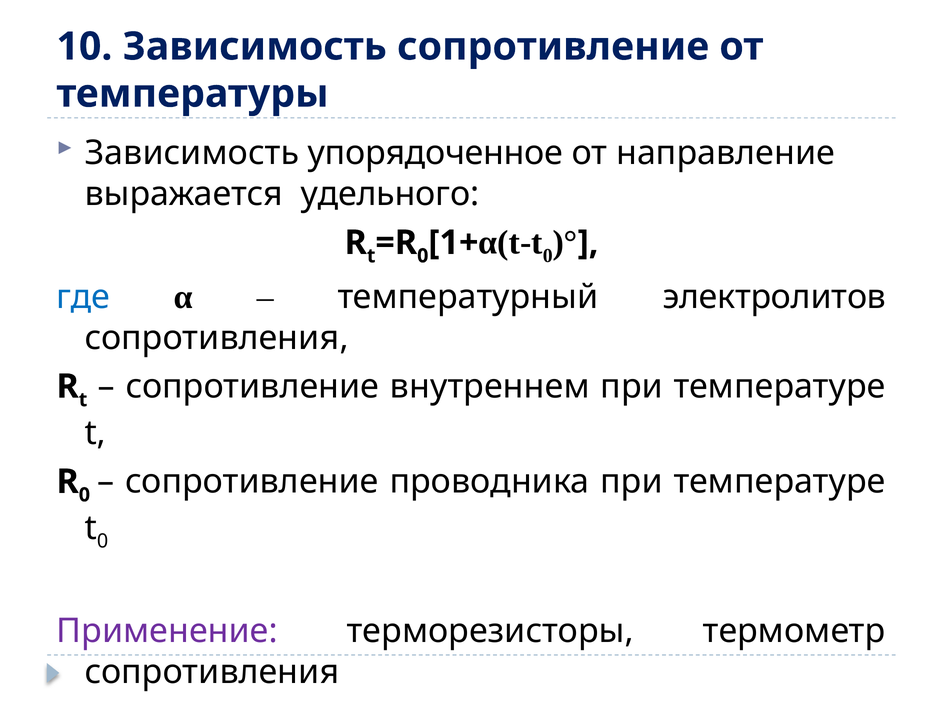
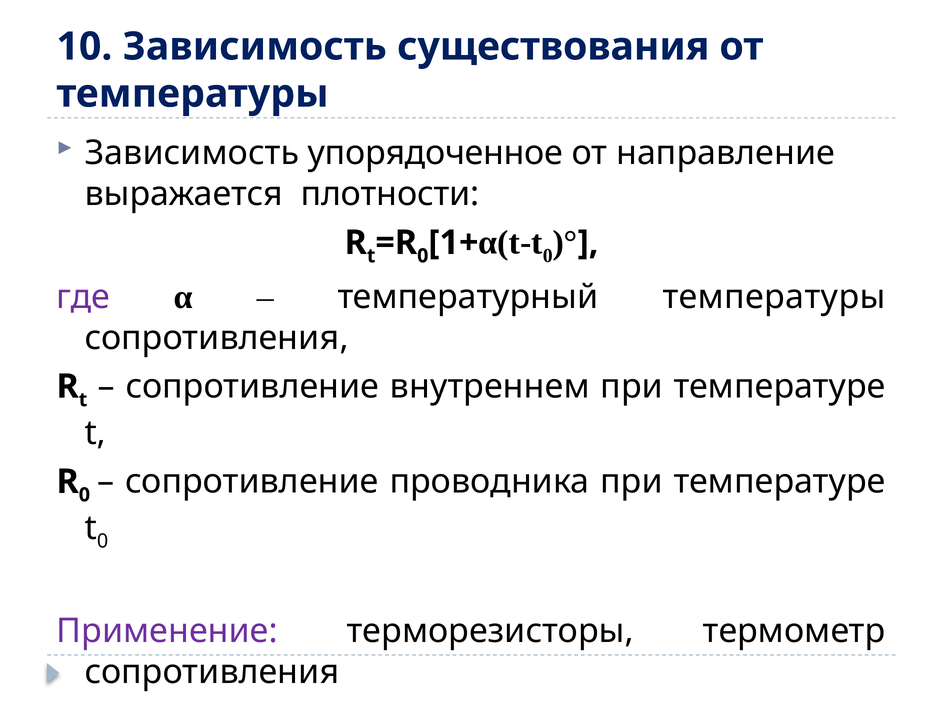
Зависимость сопротивление: сопротивление -> существования
удельного: удельного -> плотности
где colour: blue -> purple
температурный электролитов: электролитов -> температуры
